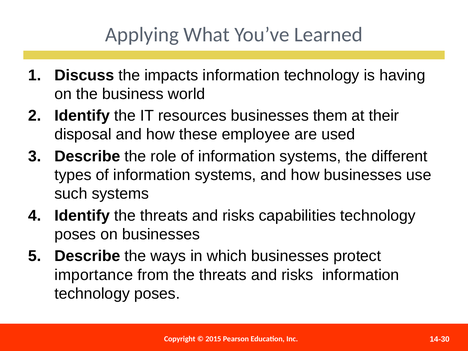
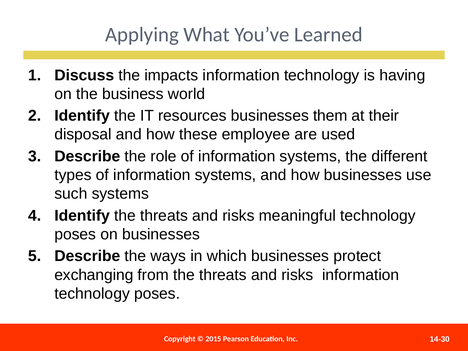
capabilities: capabilities -> meaningful
importance: importance -> exchanging
